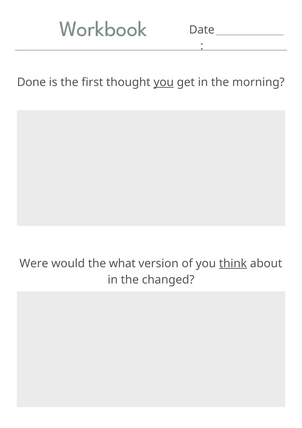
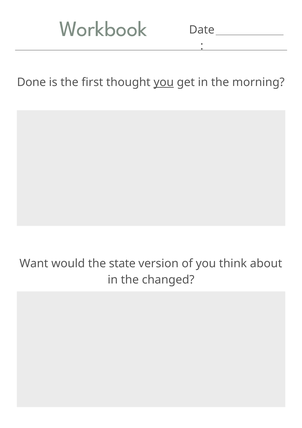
Were: Were -> Want
what: what -> state
think underline: present -> none
